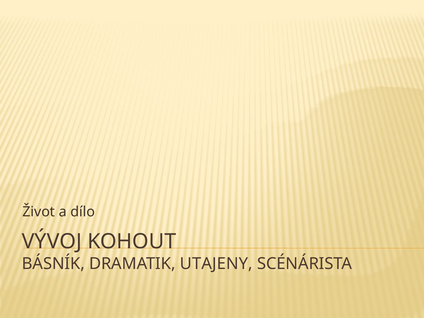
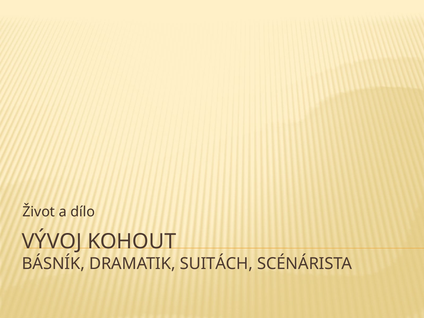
UTAJENY: UTAJENY -> SUITÁCH
